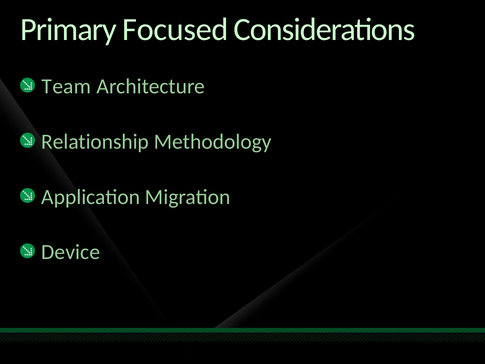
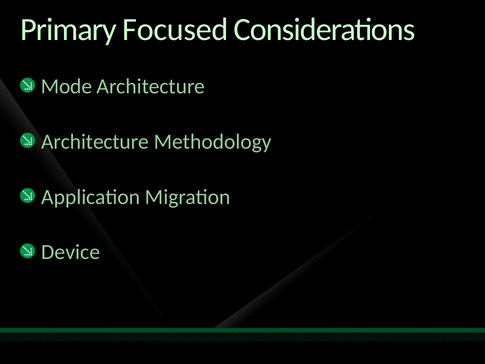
Team: Team -> Mode
Relationship at (95, 142): Relationship -> Architecture
